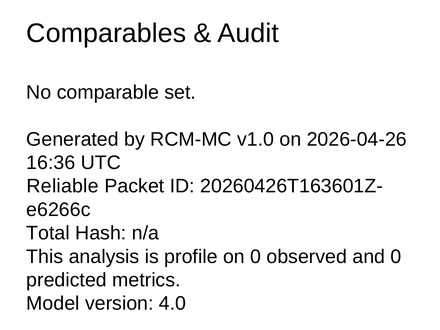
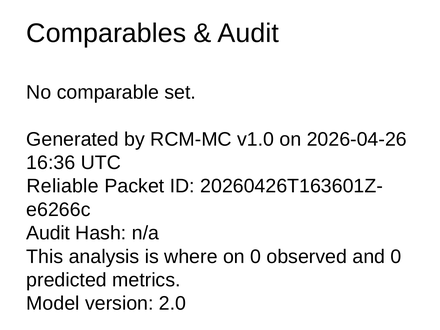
Total at (48, 233): Total -> Audit
profile: profile -> where
4.0: 4.0 -> 2.0
